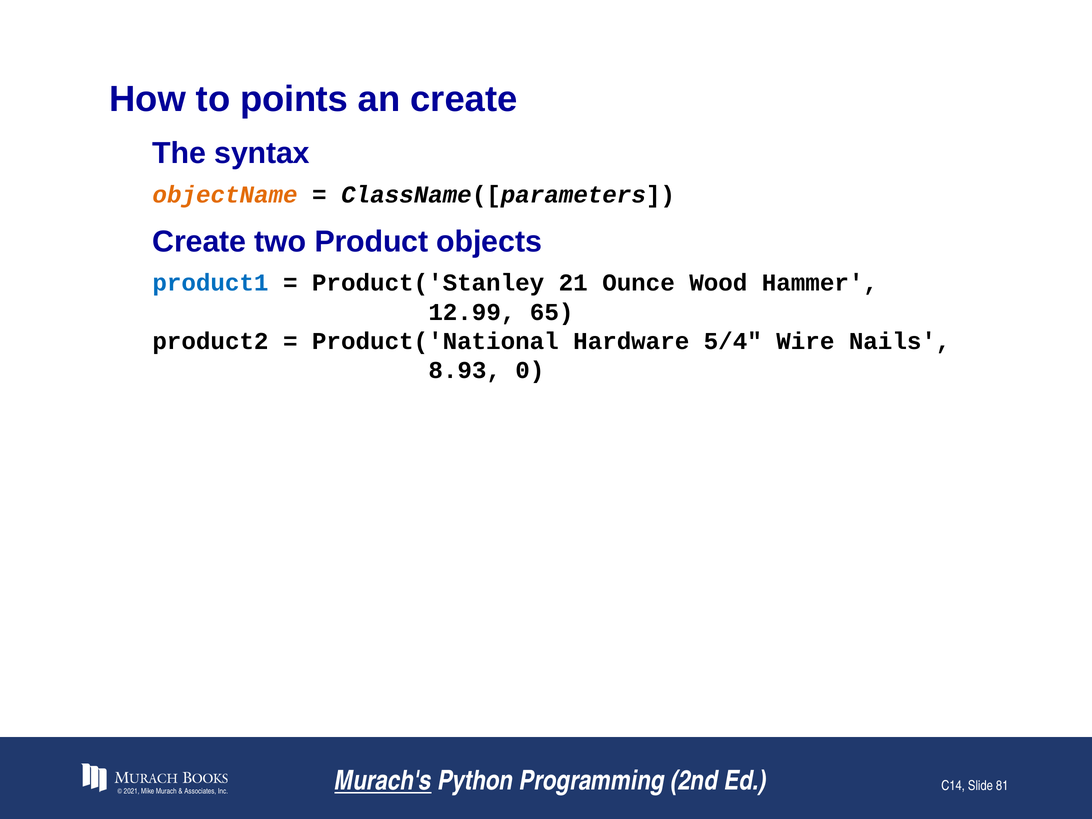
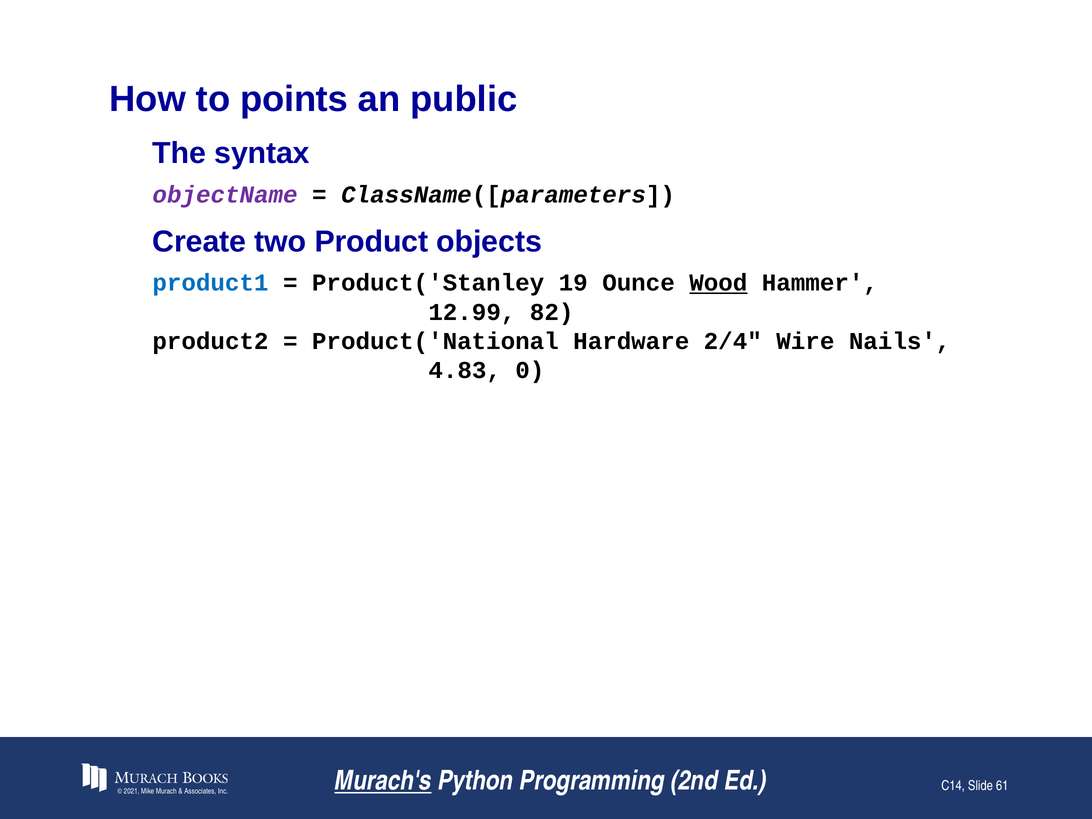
an create: create -> public
objectName colour: orange -> purple
21: 21 -> 19
Wood underline: none -> present
65: 65 -> 82
5/4: 5/4 -> 2/4
8.93: 8.93 -> 4.83
81: 81 -> 61
